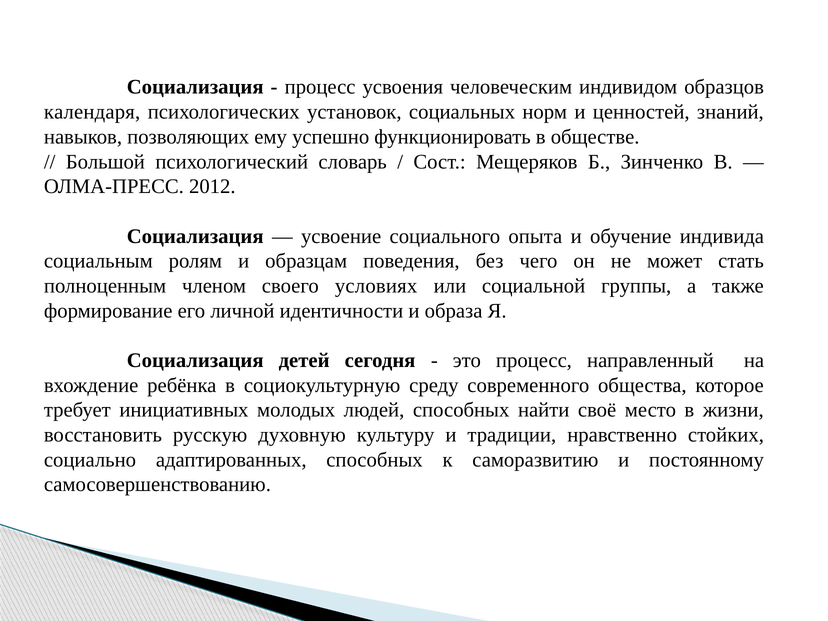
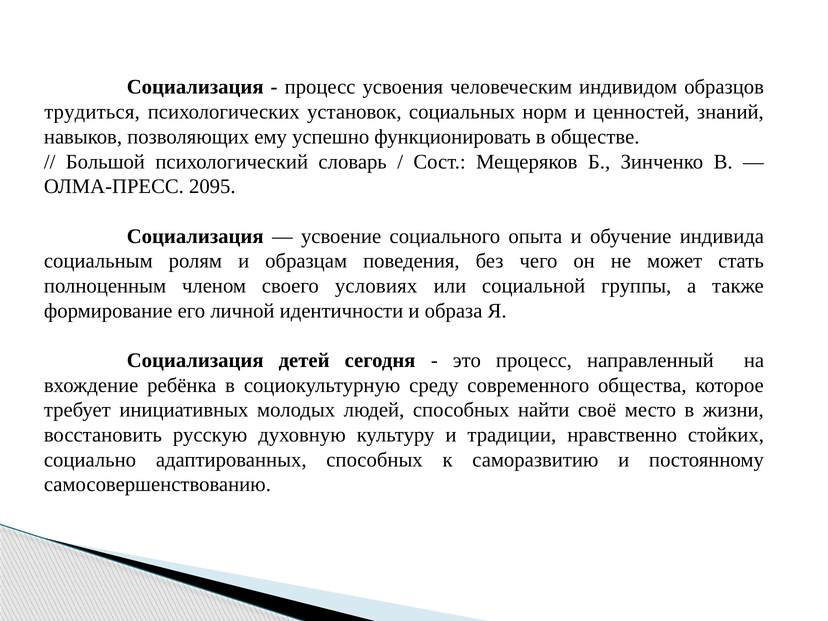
календаря: календаря -> трудиться
2012: 2012 -> 2095
